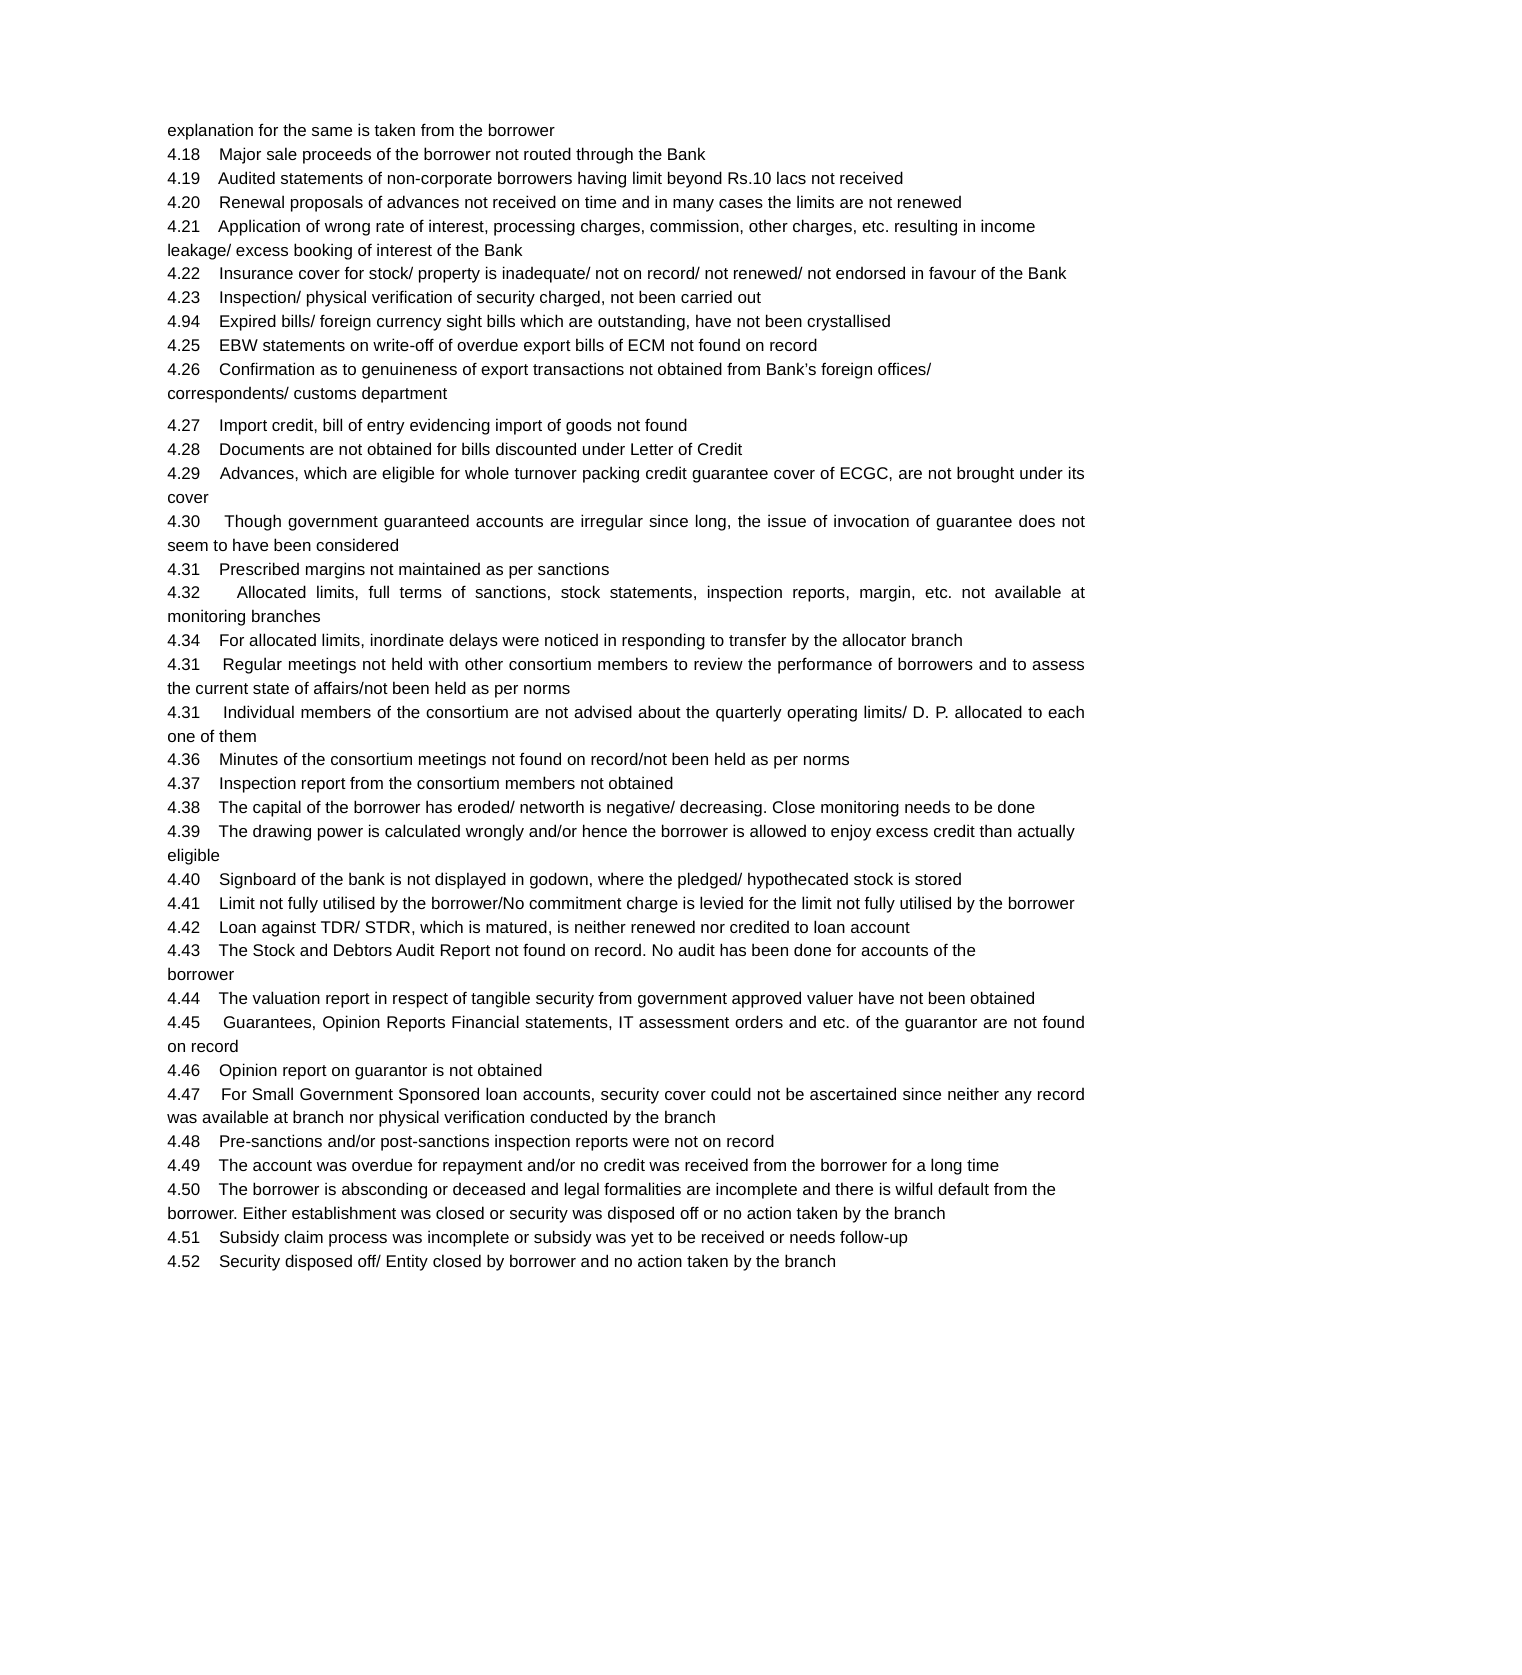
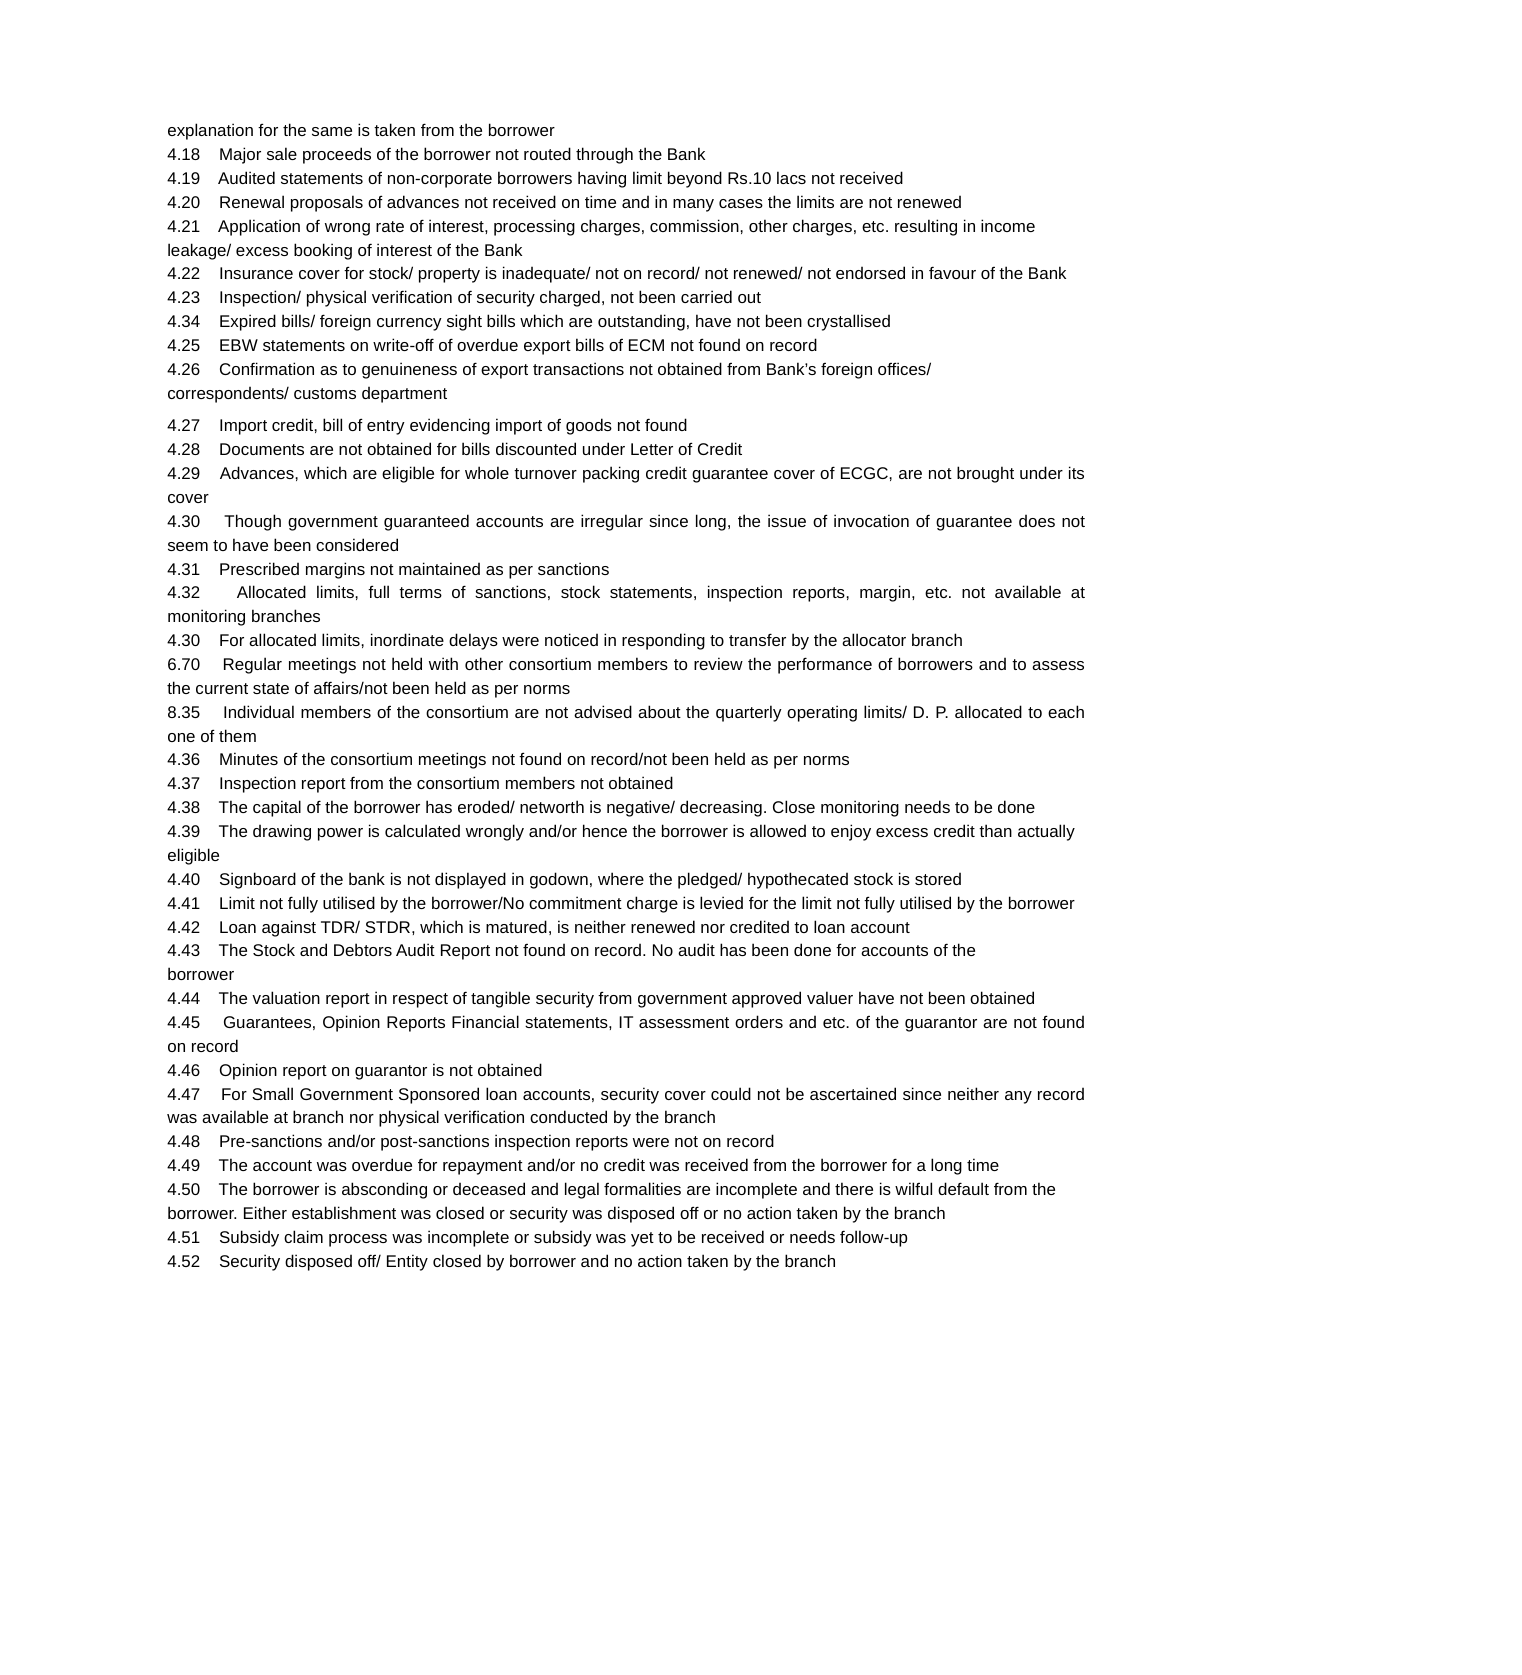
4.94: 4.94 -> 4.34
4.34 at (184, 641): 4.34 -> 4.30
4.31 at (184, 665): 4.31 -> 6.70
4.31 at (184, 712): 4.31 -> 8.35
